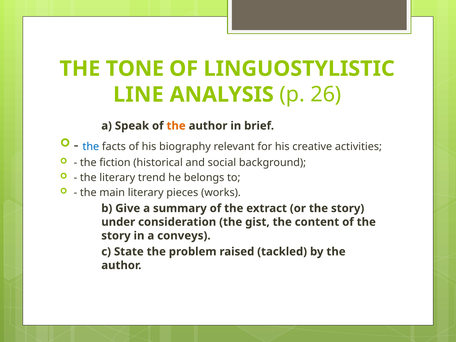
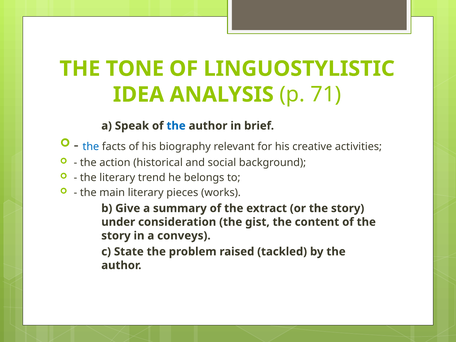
LINE: LINE -> IDEA
26: 26 -> 71
the at (176, 126) colour: orange -> blue
fiction: fiction -> action
